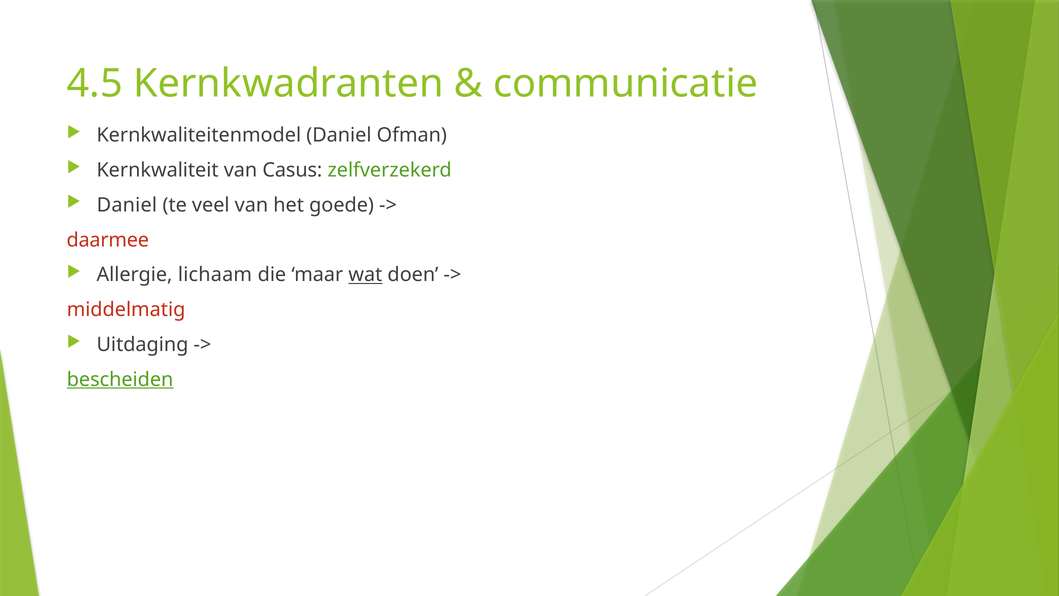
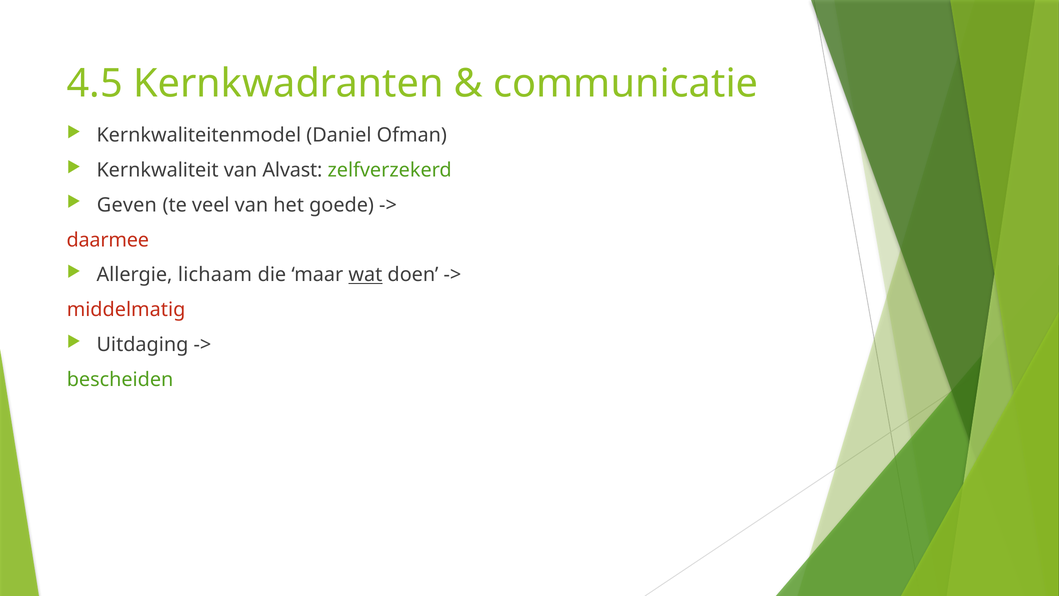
Casus: Casus -> Alvast
Daniel at (127, 205): Daniel -> Geven
bescheiden underline: present -> none
